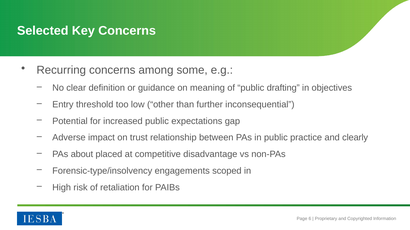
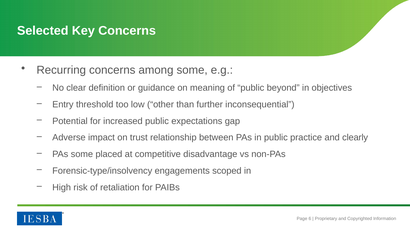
drafting: drafting -> beyond
PAs about: about -> some
